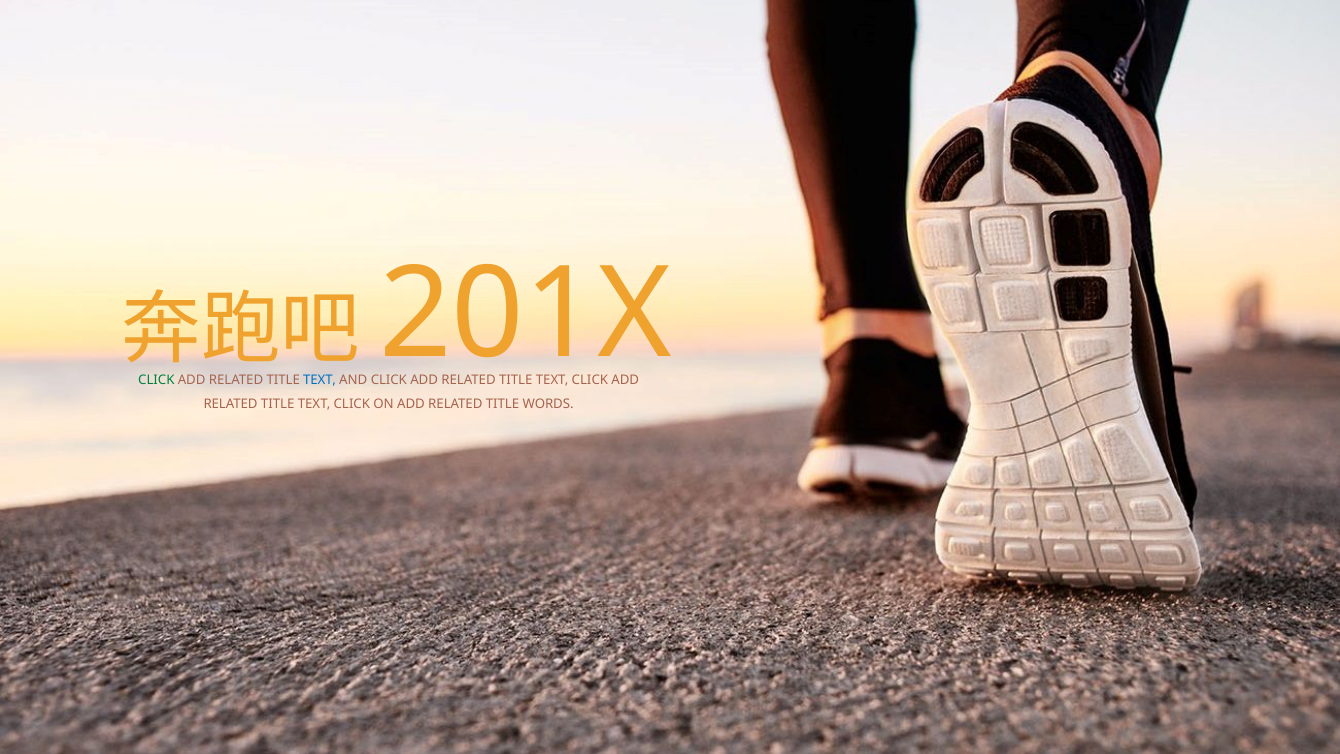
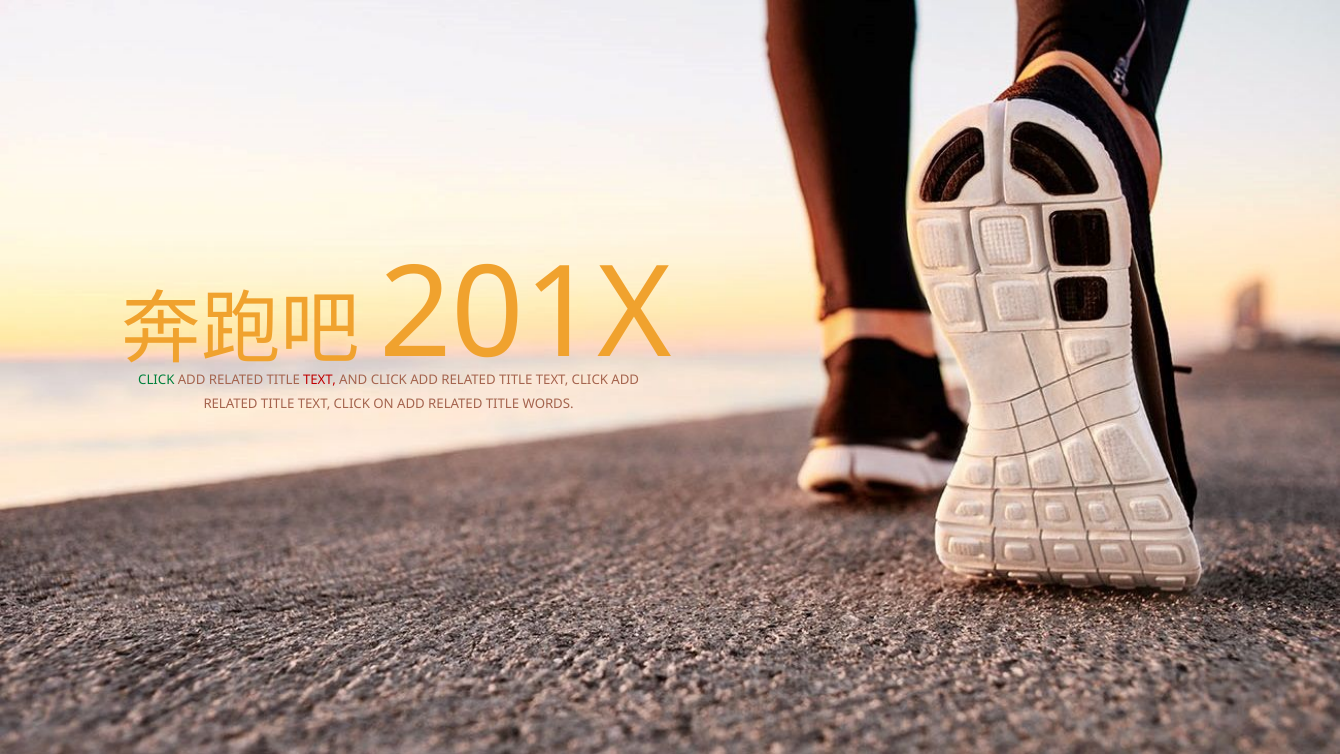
TEXT at (320, 380) colour: blue -> red
